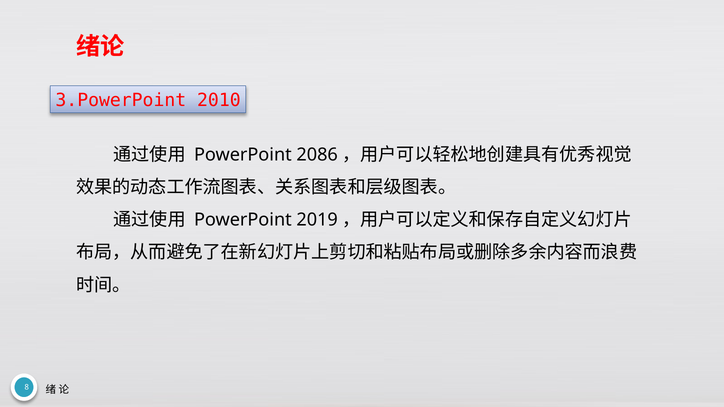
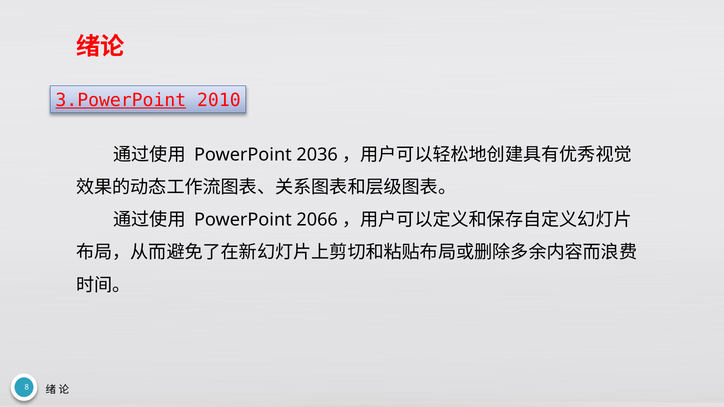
3.PowerPoint underline: none -> present
2086: 2086 -> 2036
2019: 2019 -> 2066
